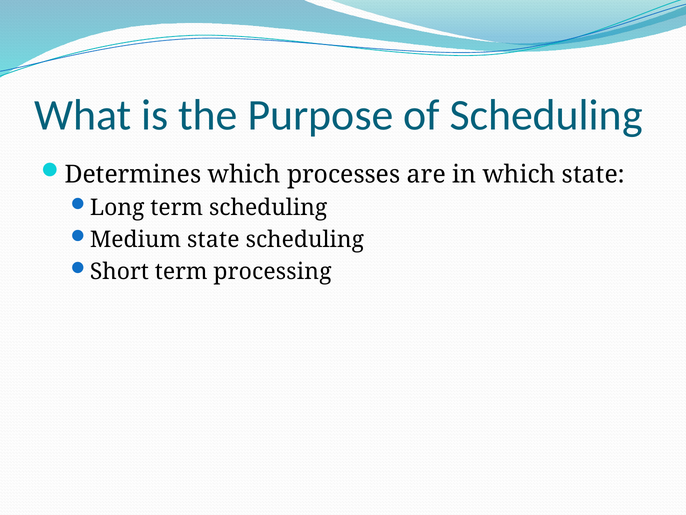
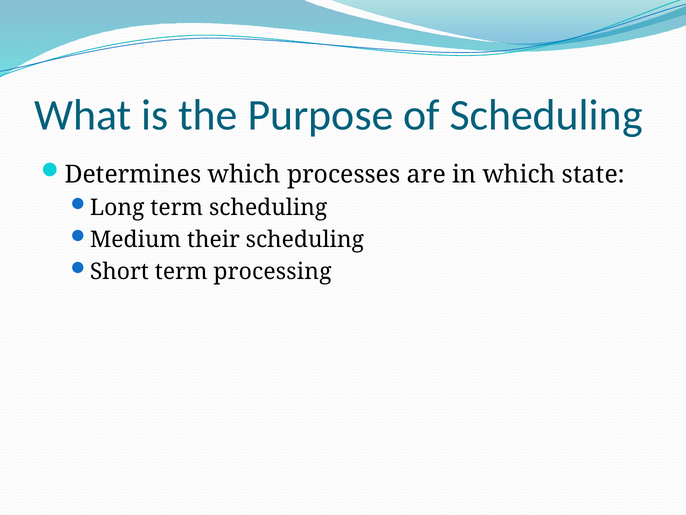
Medium state: state -> their
